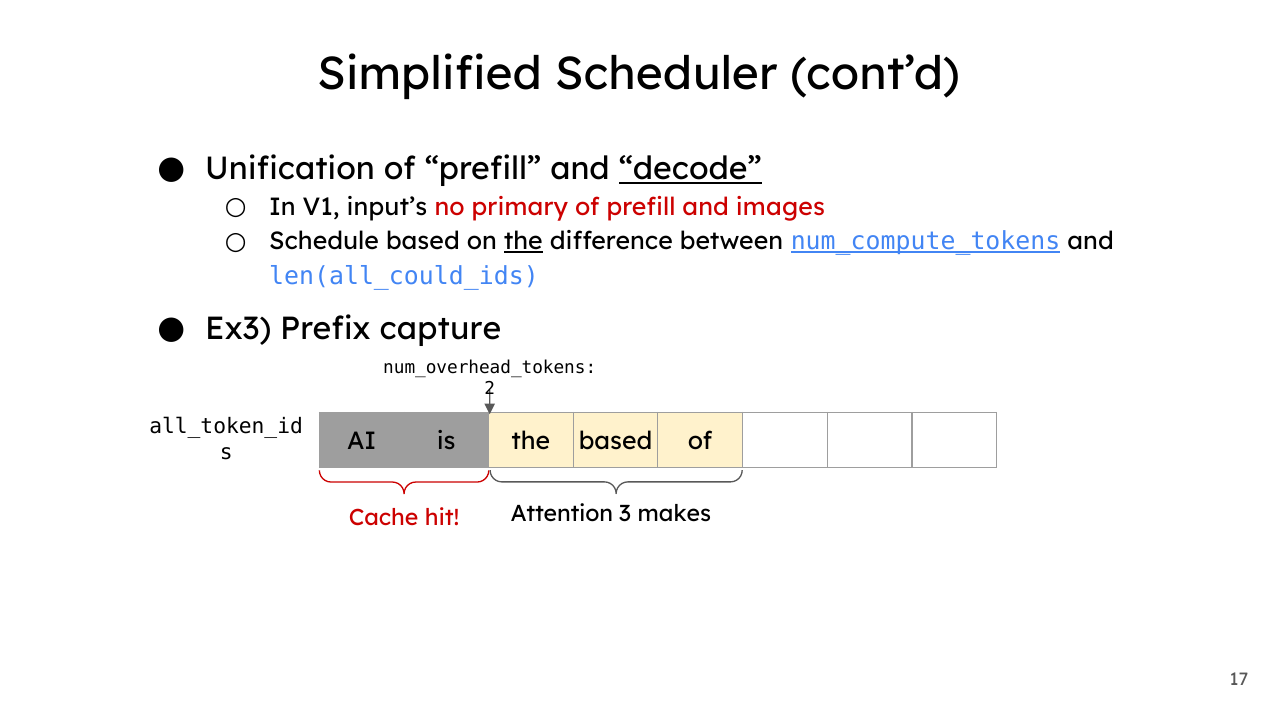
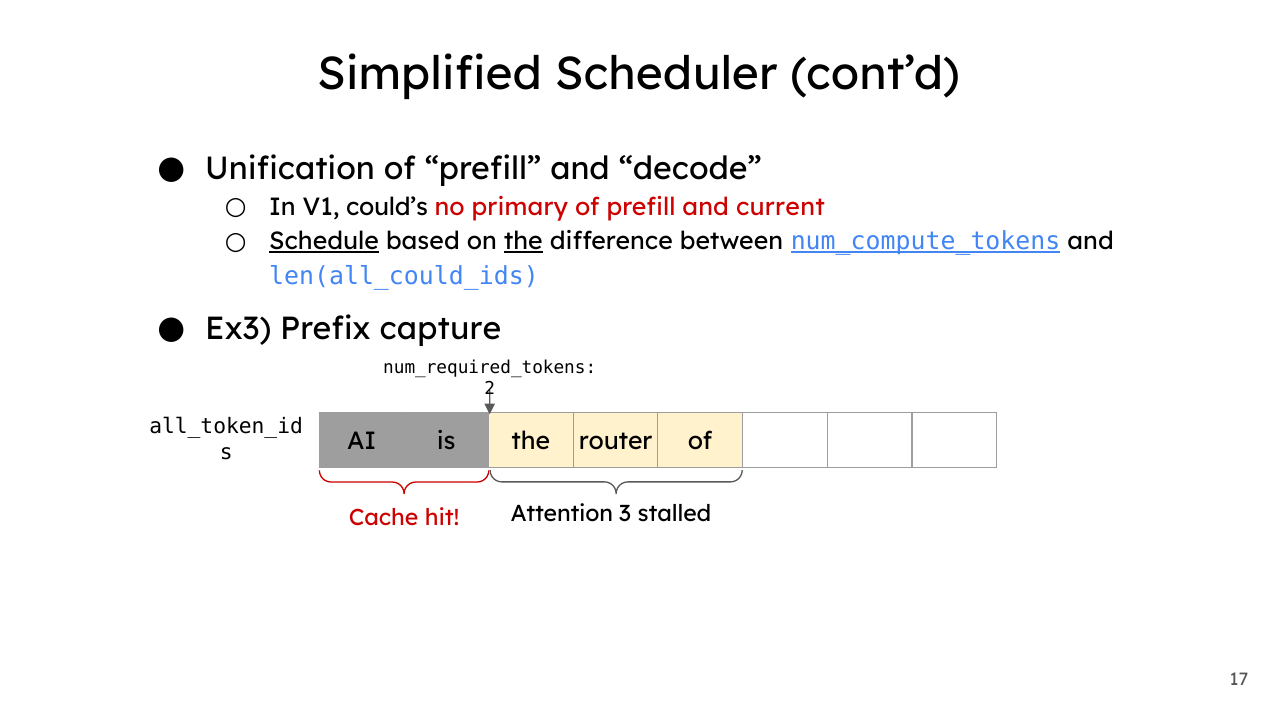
decode underline: present -> none
input’s: input’s -> could’s
images: images -> current
Schedule underline: none -> present
num_overhead_tokens: num_overhead_tokens -> num_required_tokens
the based: based -> router
makes: makes -> stalled
